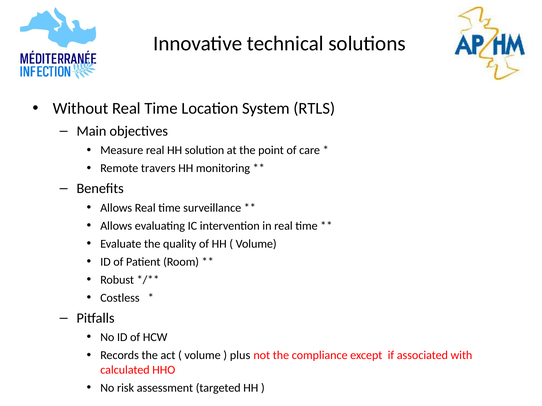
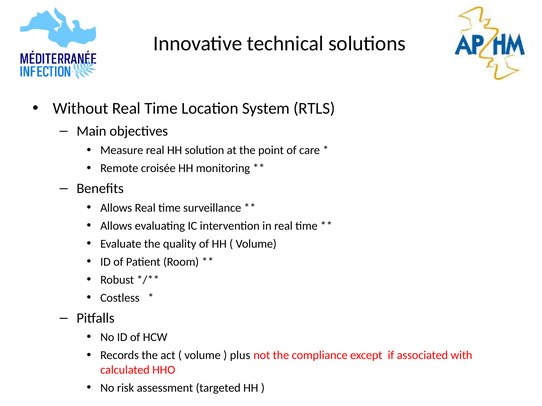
travers: travers -> croisée
